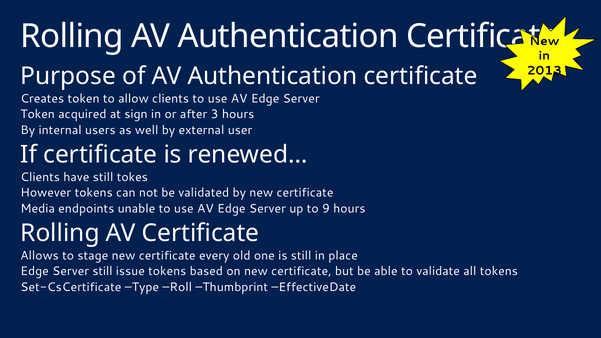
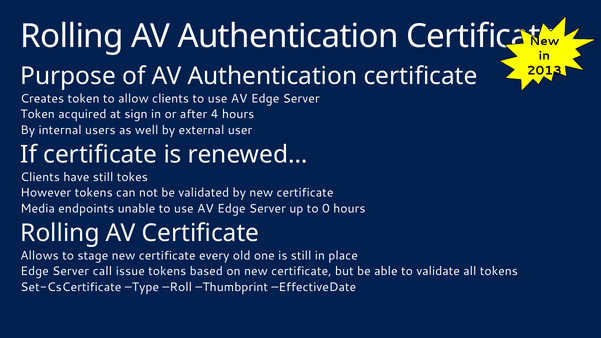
3: 3 -> 4
9: 9 -> 0
Server still: still -> call
